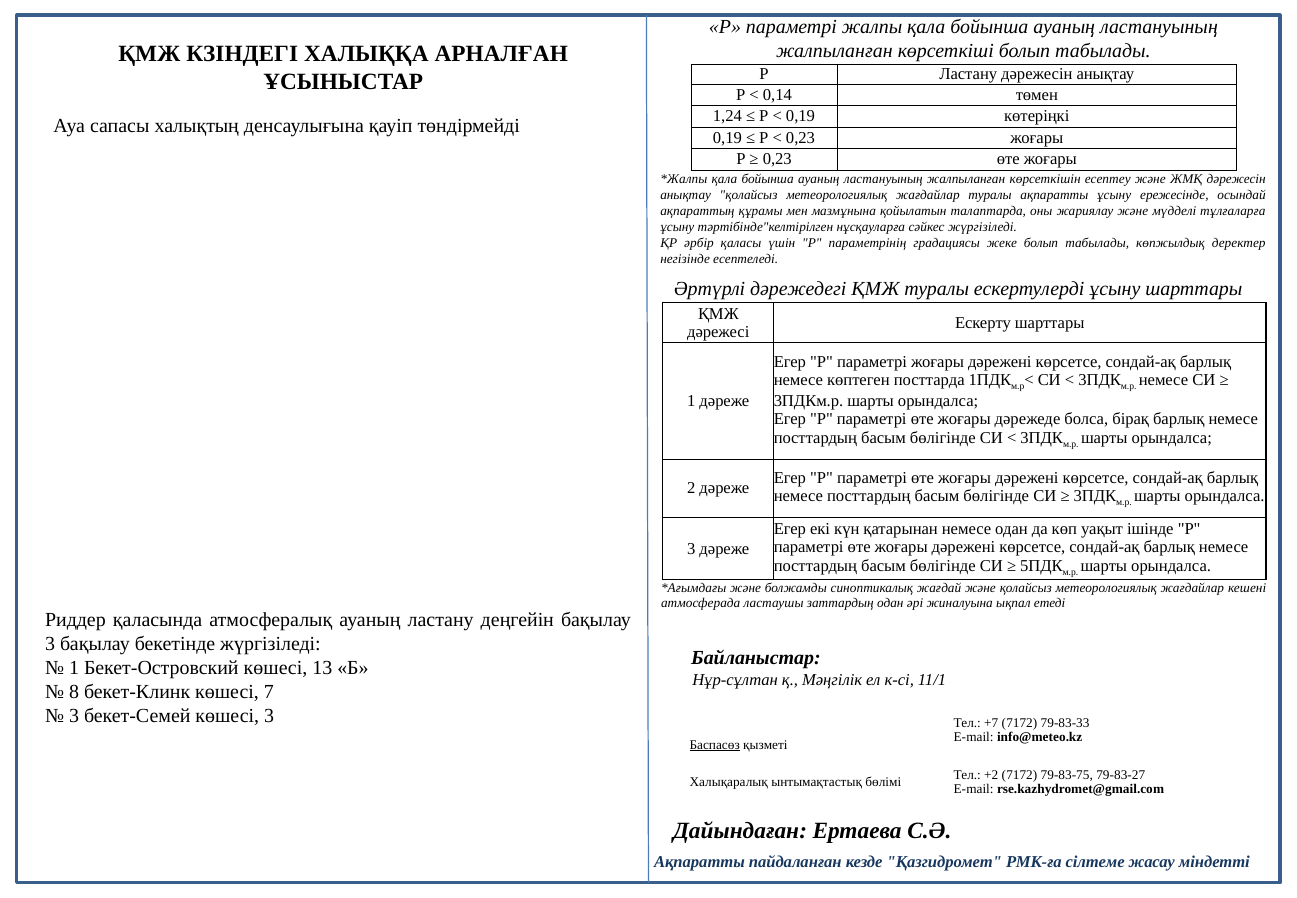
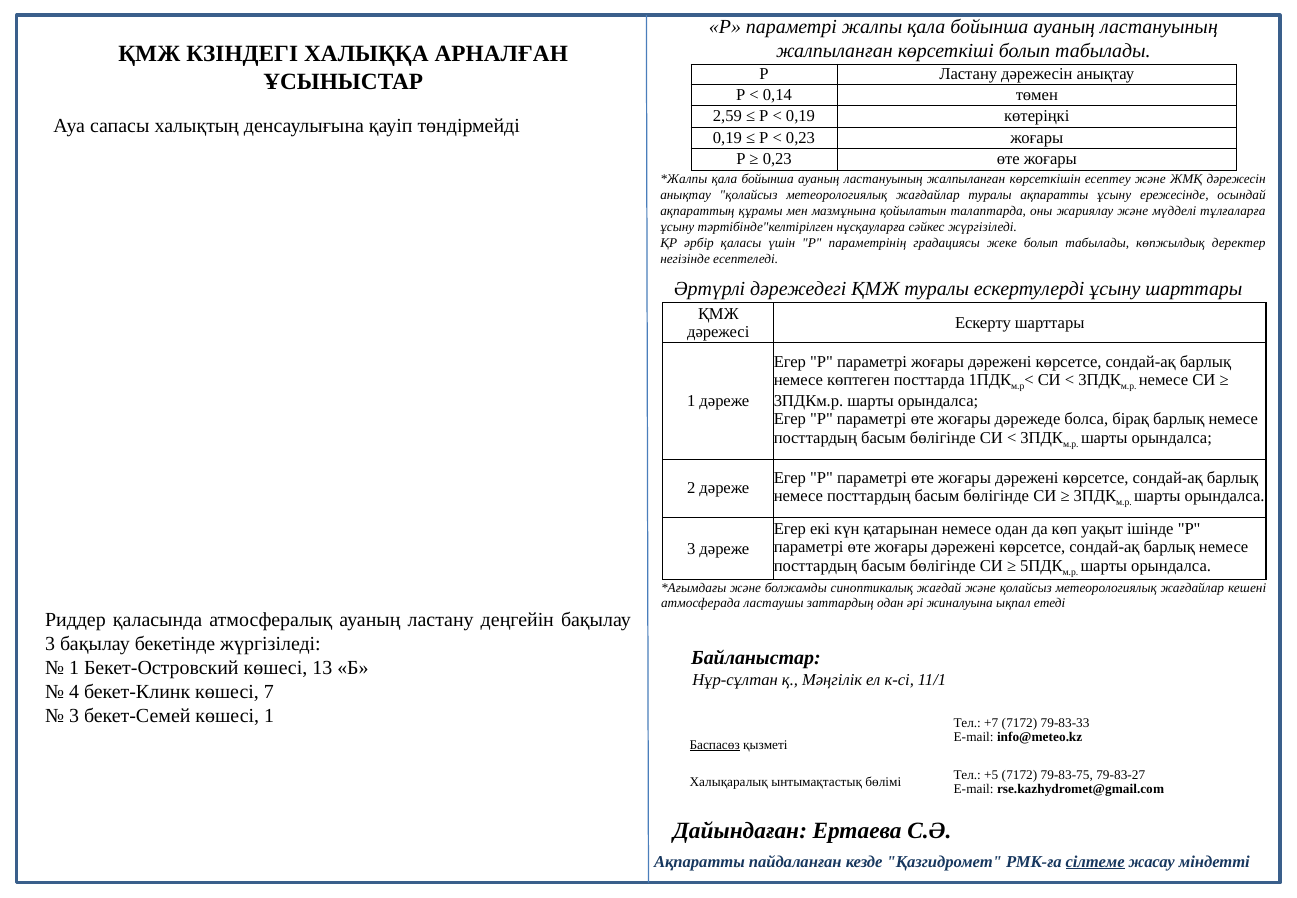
1,24: 1,24 -> 2,59
8: 8 -> 4
көшесі 3: 3 -> 1
+2: +2 -> +5
сілтеме underline: none -> present
